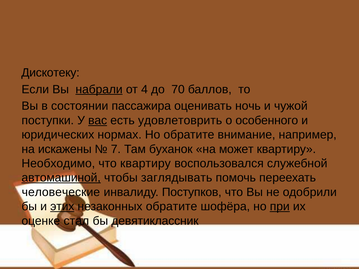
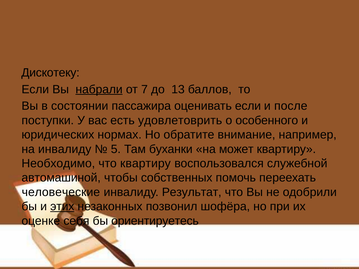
4: 4 -> 7
70: 70 -> 13
оценивать ночь: ночь -> если
чужой: чужой -> после
вас underline: present -> none
на искажены: искажены -> инвалиду
7: 7 -> 5
буханок: буханок -> буханки
автомашиной underline: present -> none
заглядывать: заглядывать -> собственных
Поступков: Поступков -> Результат
незаконных обратите: обратите -> позвонил
при underline: present -> none
стал: стал -> себя
девятиклассник: девятиклассник -> ориентируетесь
